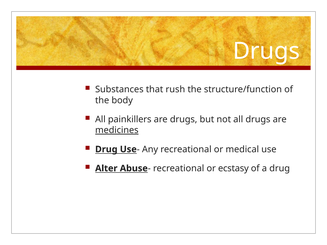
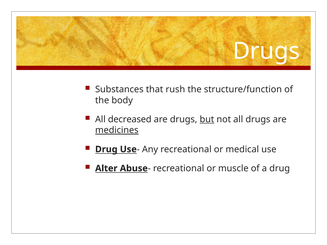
painkillers: painkillers -> decreased
but underline: none -> present
ecstasy: ecstasy -> muscle
